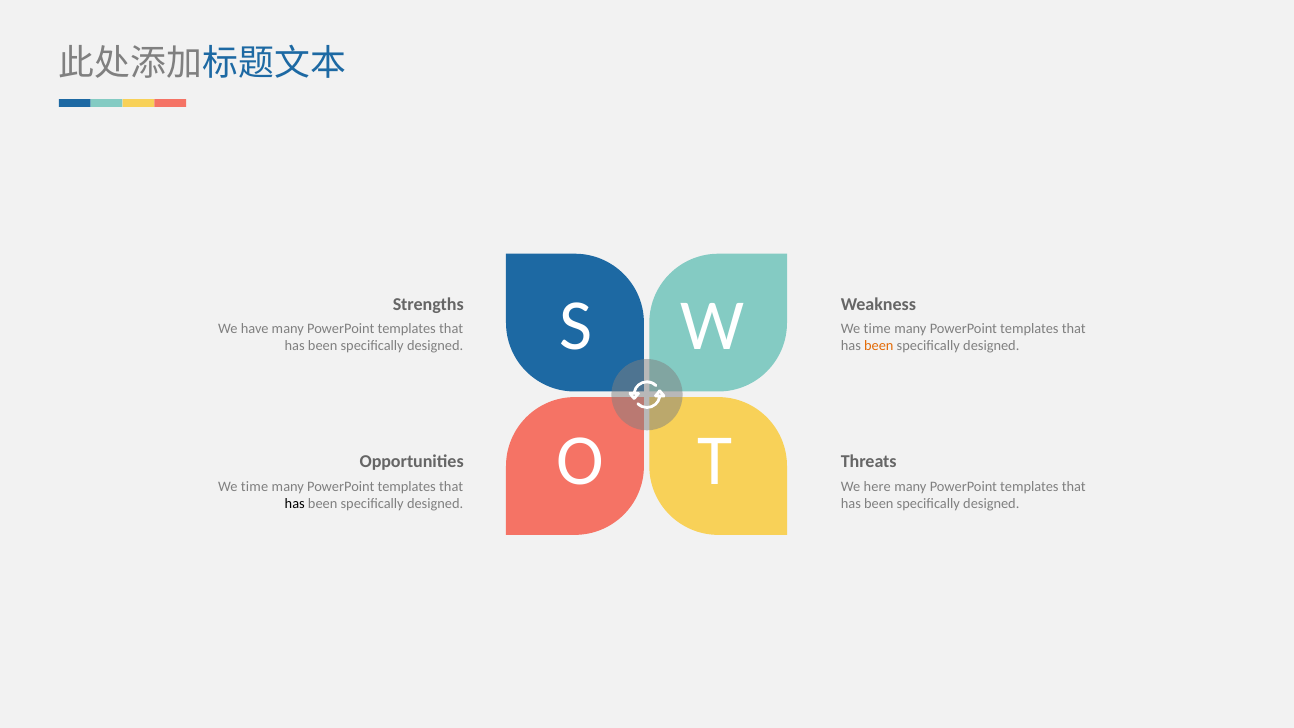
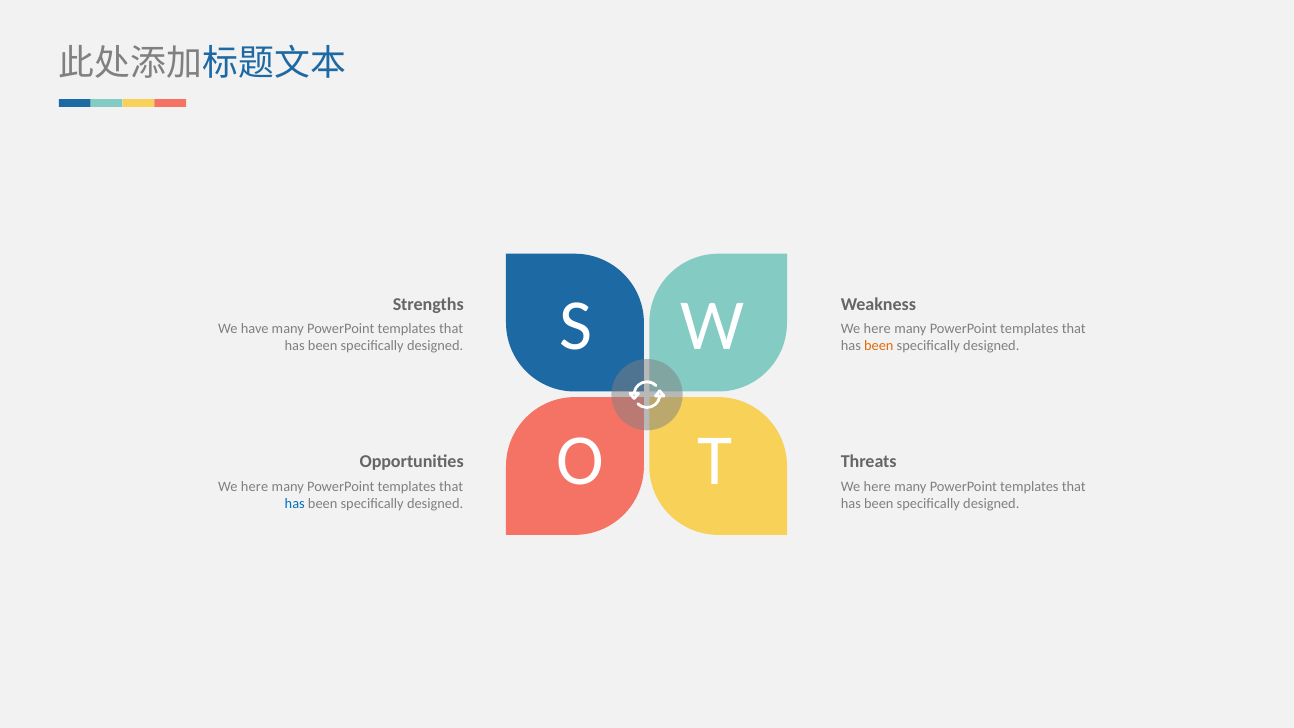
time at (877, 329): time -> here
time at (255, 486): time -> here
has at (295, 504) colour: black -> blue
